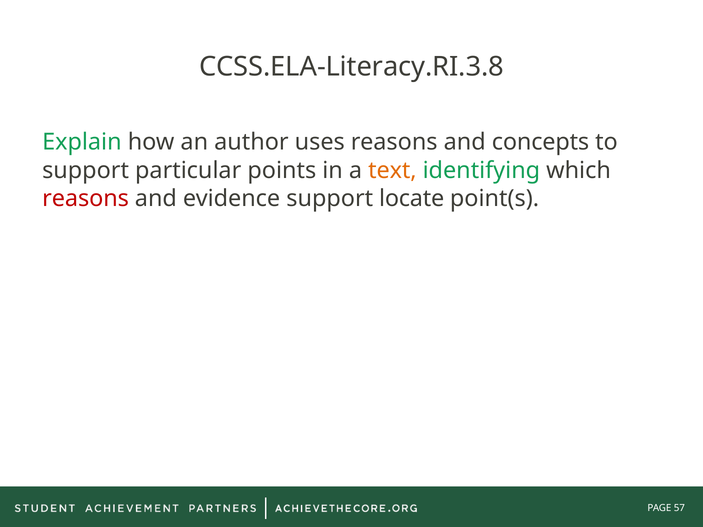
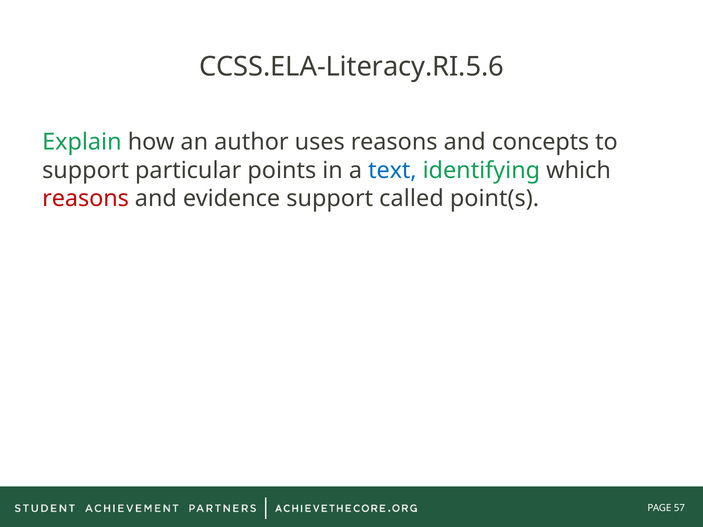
CCSS.ELA-Literacy.RI.3.8: CCSS.ELA-Literacy.RI.3.8 -> CCSS.ELA-Literacy.RI.5.6
text colour: orange -> blue
locate: locate -> called
